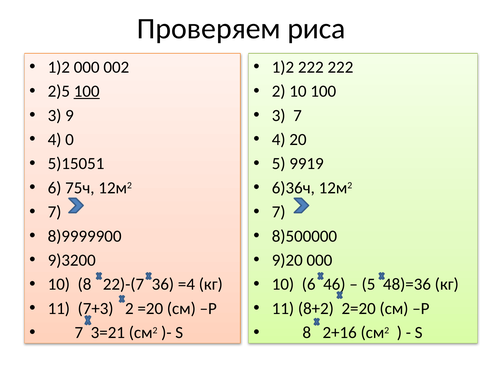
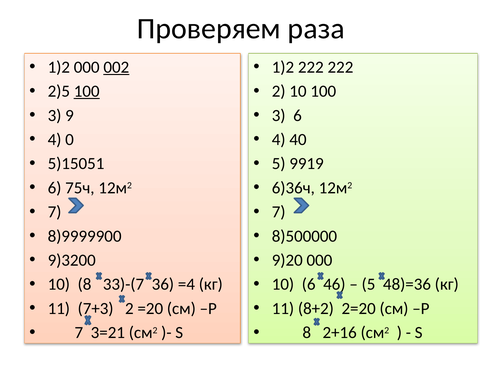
риса: риса -> раза
002 underline: none -> present
3 7: 7 -> 6
20: 20 -> 40
22)-(7: 22)-(7 -> 33)-(7
